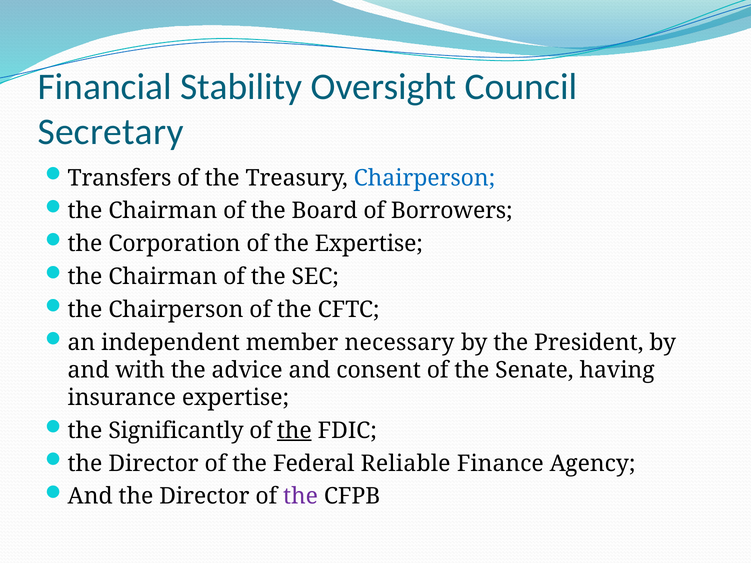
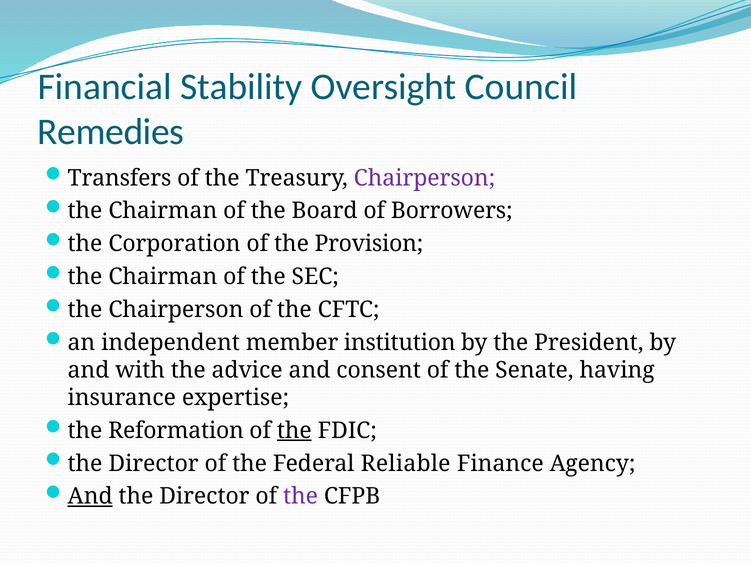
Secretary: Secretary -> Remedies
Chairperson at (424, 178) colour: blue -> purple
the Expertise: Expertise -> Provision
necessary: necessary -> institution
Significantly: Significantly -> Reformation
And at (90, 497) underline: none -> present
